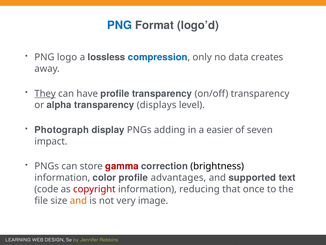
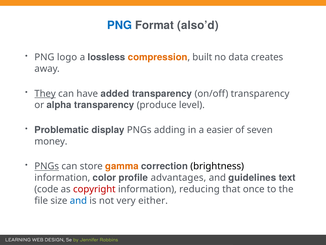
logo’d: logo’d -> also’d
compression colour: blue -> orange
only: only -> built
have profile: profile -> added
displays: displays -> produce
Photograph: Photograph -> Problematic
impact: impact -> money
PNGs at (47, 166) underline: none -> present
gamma colour: red -> orange
supported: supported -> guidelines
and at (78, 200) colour: orange -> blue
image: image -> either
